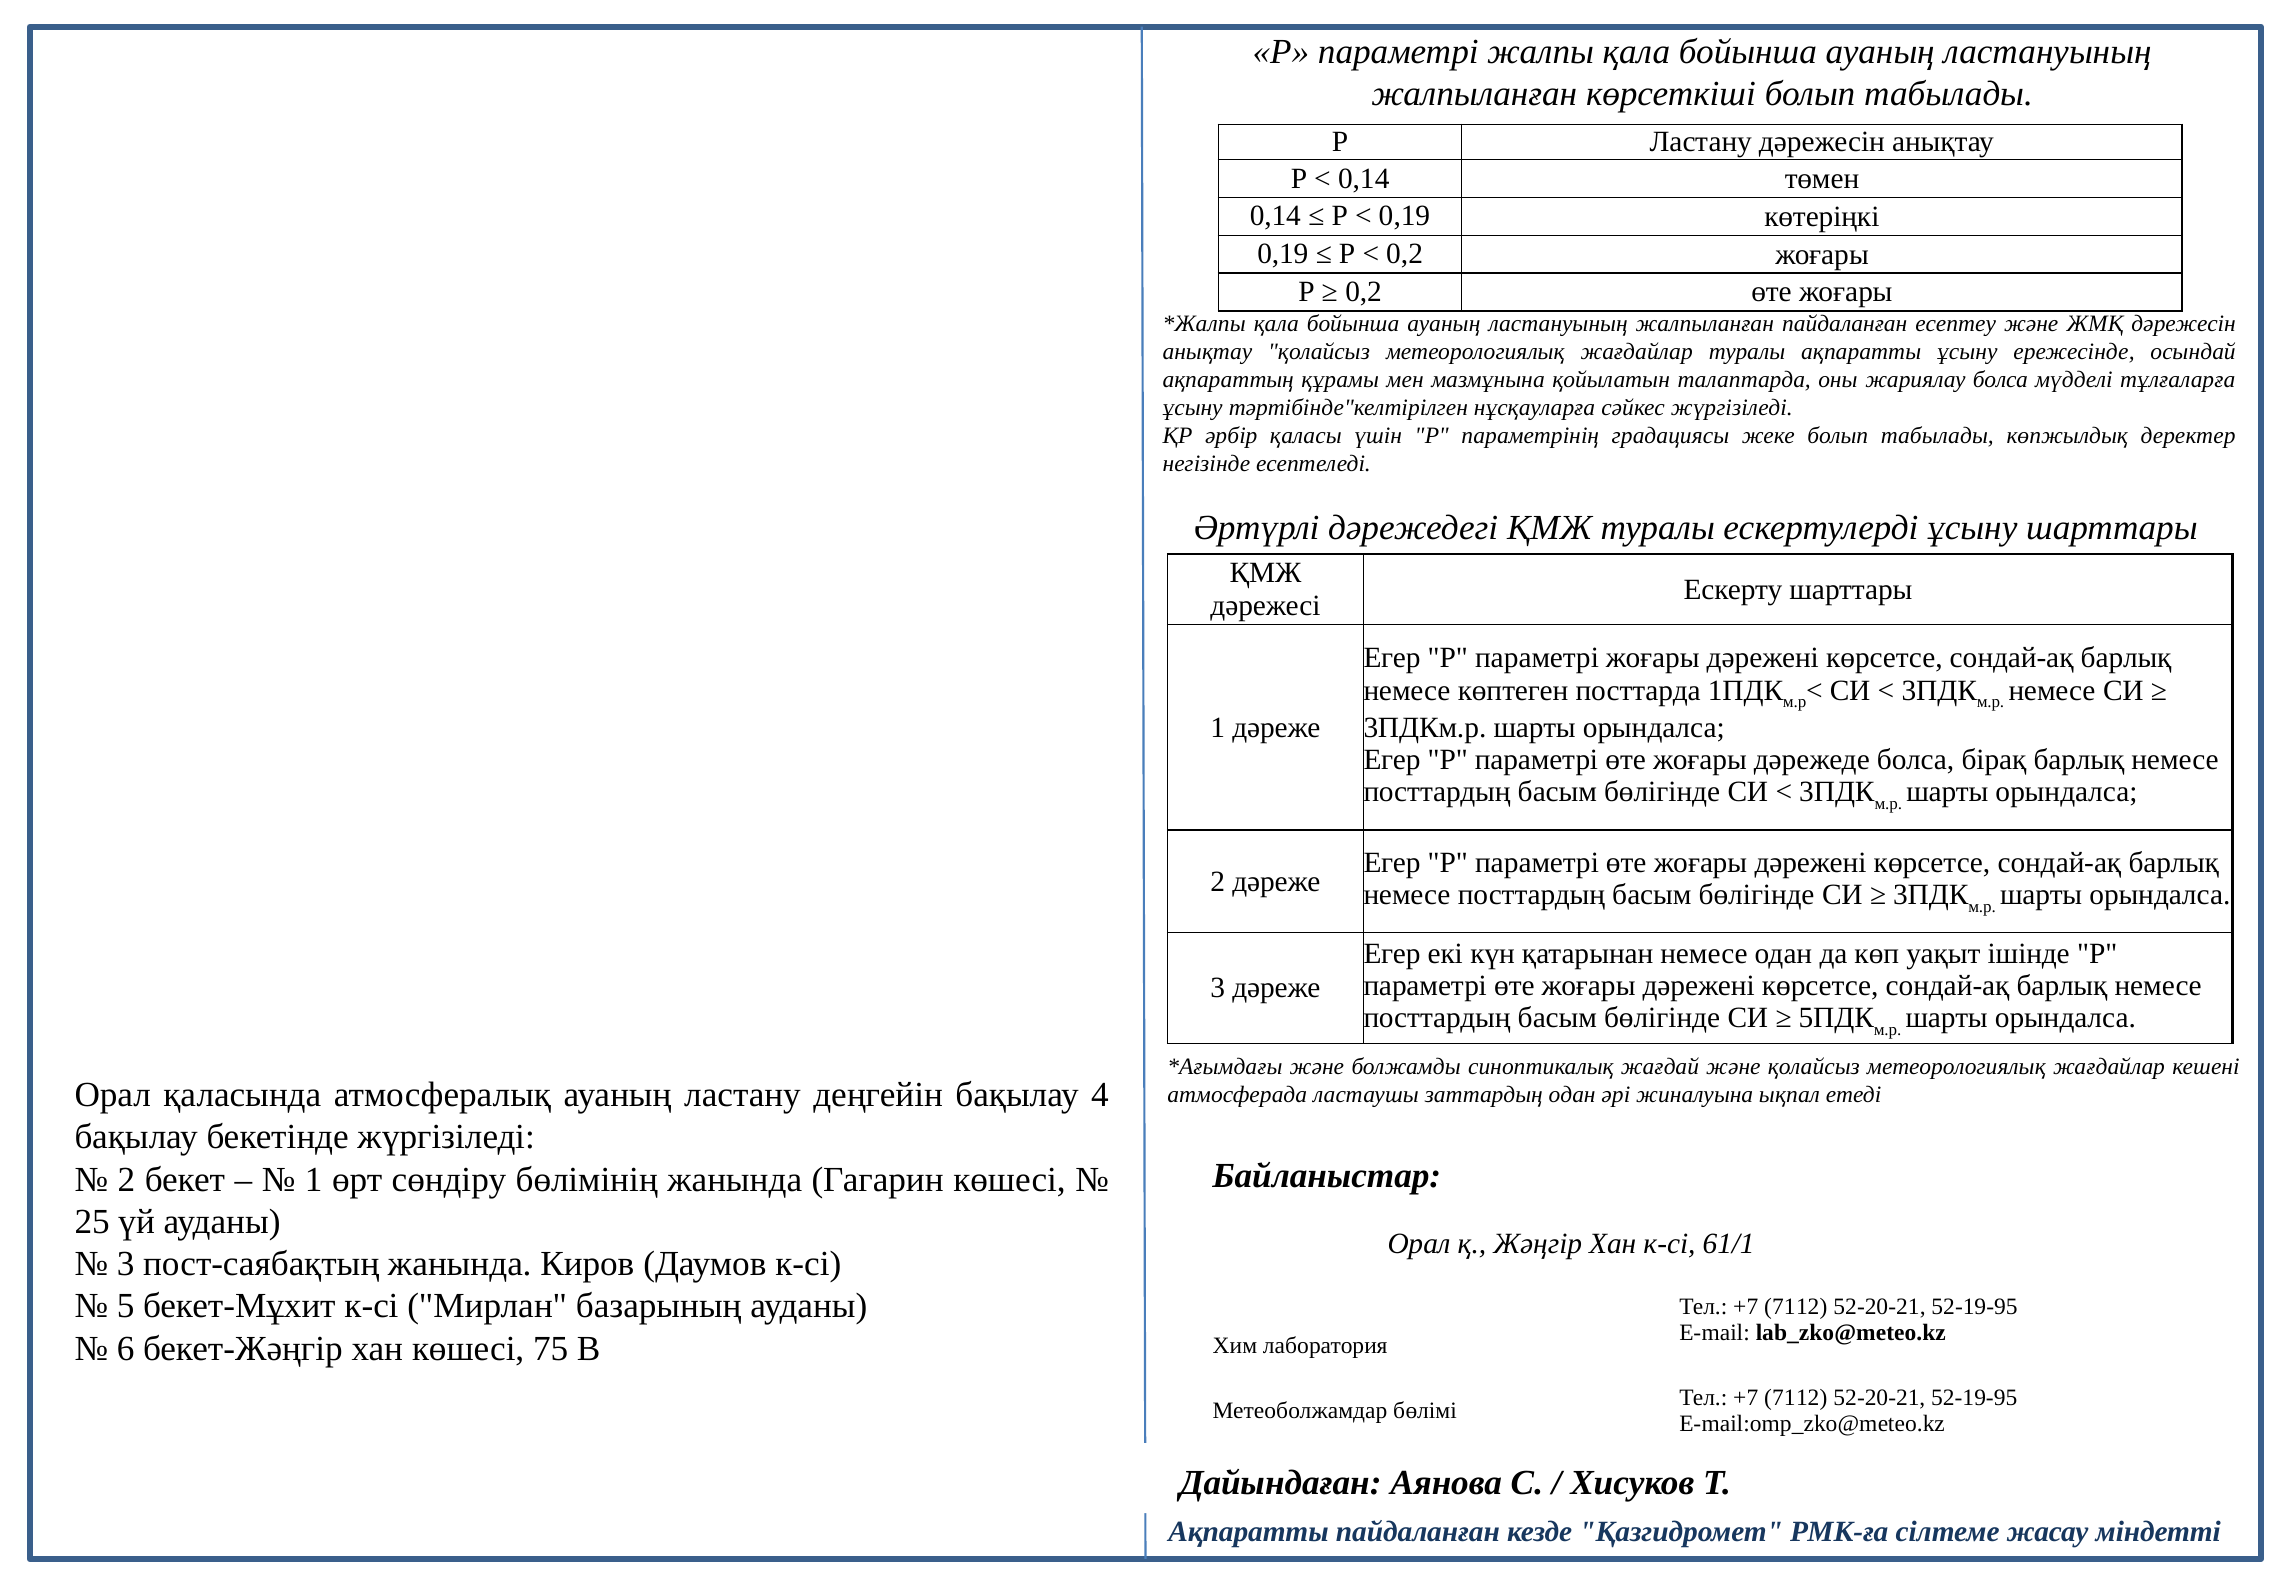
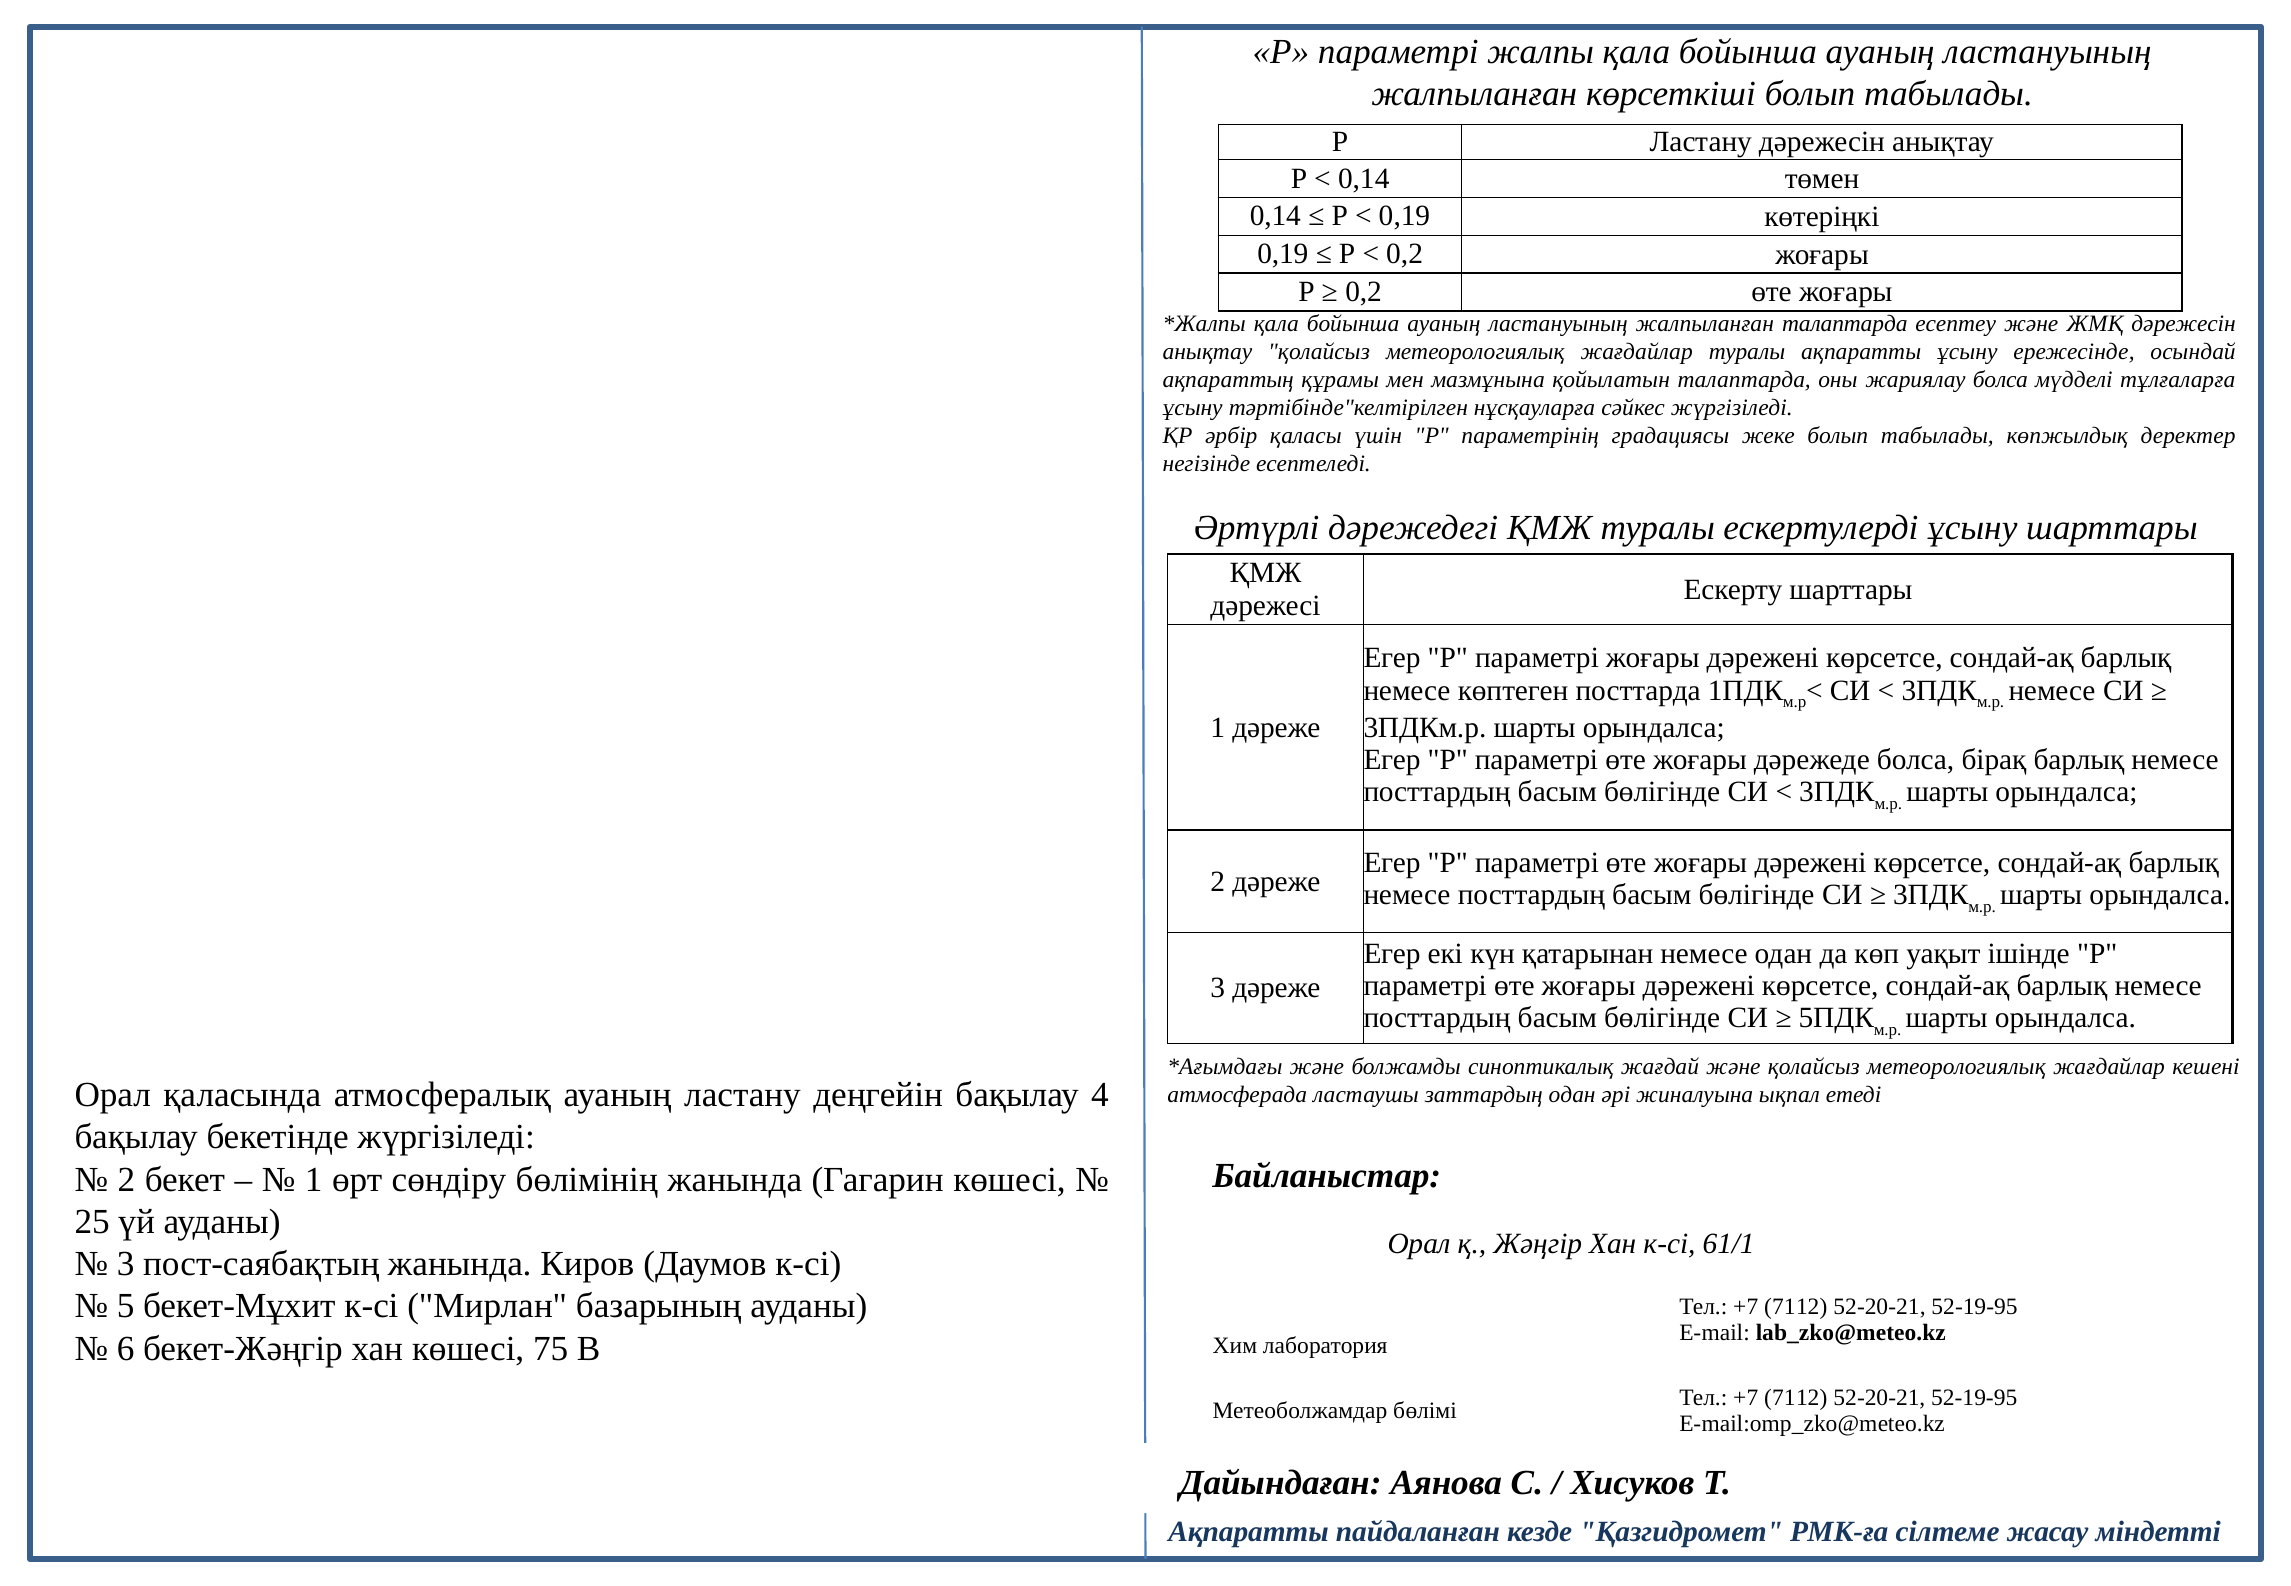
жалпыланған пайдаланған: пайдаланған -> талаптарда
